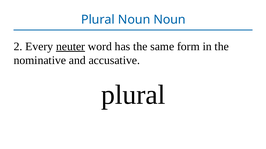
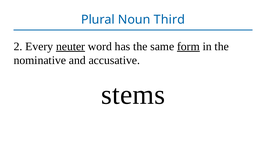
Noun Noun: Noun -> Third
form underline: none -> present
plural at (133, 95): plural -> stems
